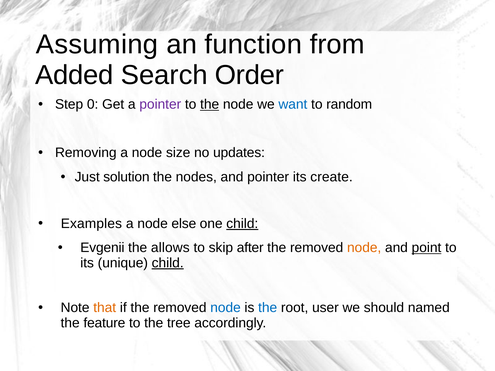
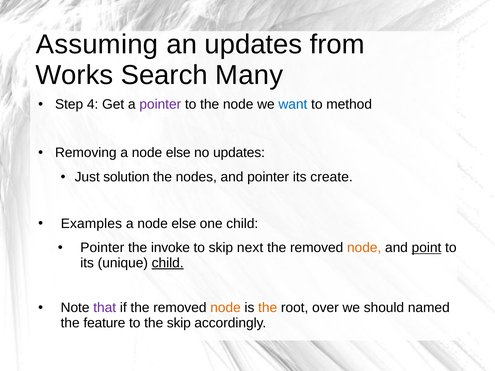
an function: function -> updates
Added: Added -> Works
Order: Order -> Many
0: 0 -> 4
the at (210, 104) underline: present -> none
random: random -> method
Removing a node size: size -> else
child at (242, 224) underline: present -> none
Evgenii at (102, 248): Evgenii -> Pointer
allows: allows -> invoke
after: after -> next
that colour: orange -> purple
node at (226, 308) colour: blue -> orange
the at (268, 308) colour: blue -> orange
user: user -> over
the tree: tree -> skip
